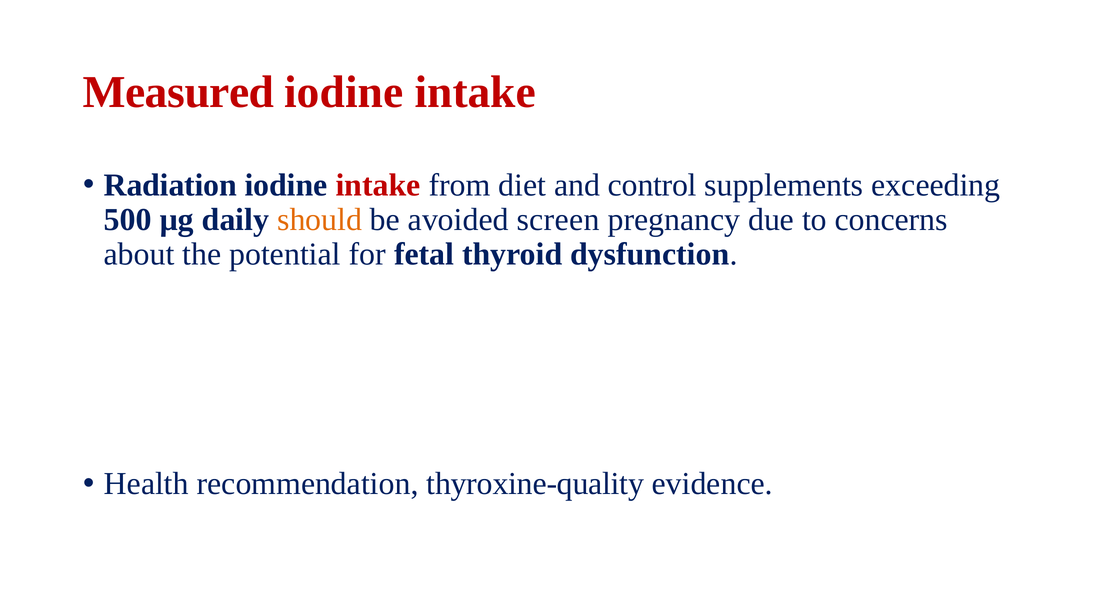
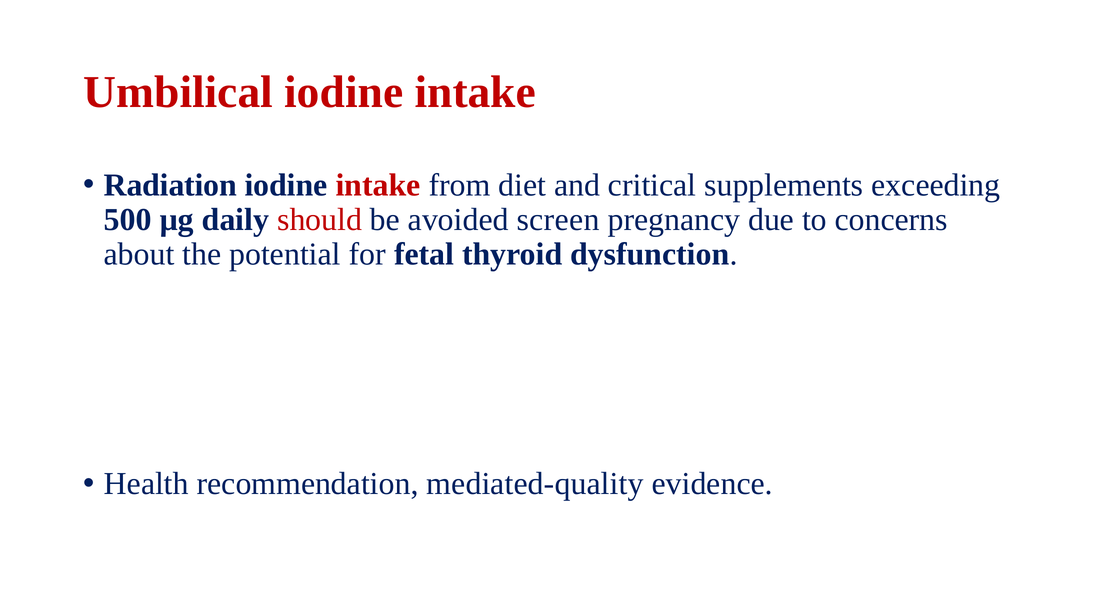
Measured: Measured -> Umbilical
control: control -> critical
should colour: orange -> red
thyroxine-quality: thyroxine-quality -> mediated-quality
